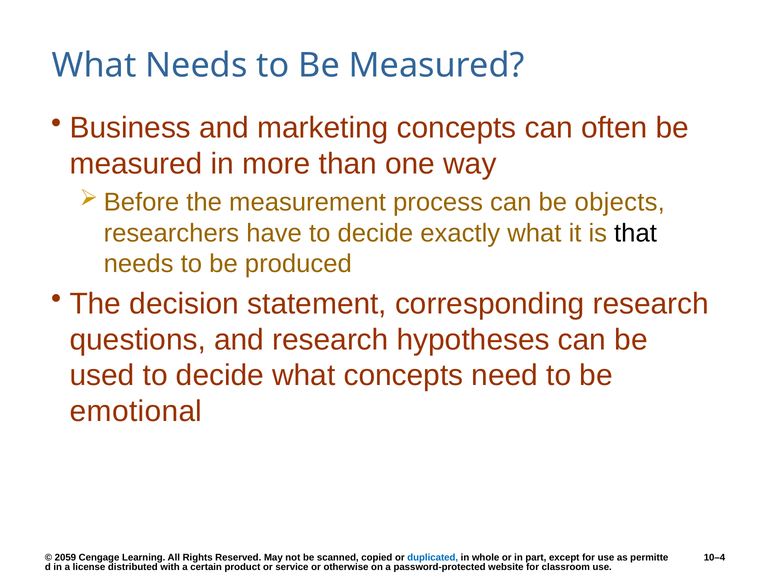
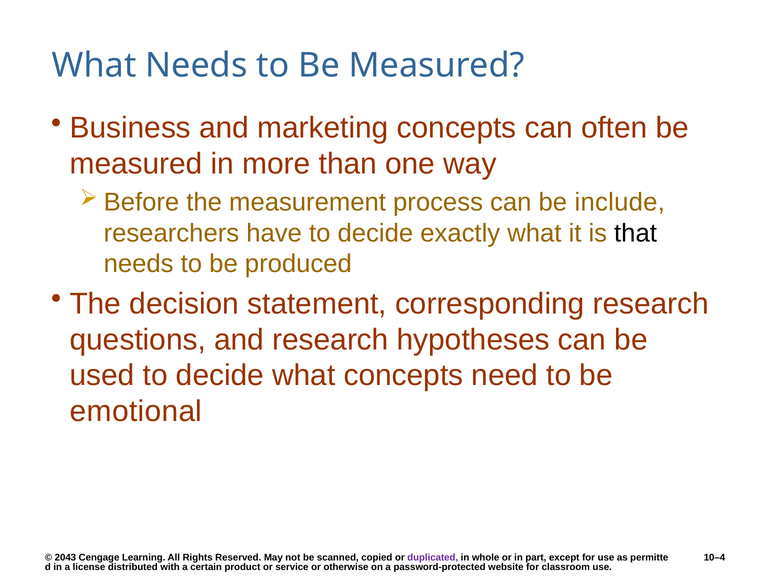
objects: objects -> include
2059: 2059 -> 2043
duplicated colour: blue -> purple
